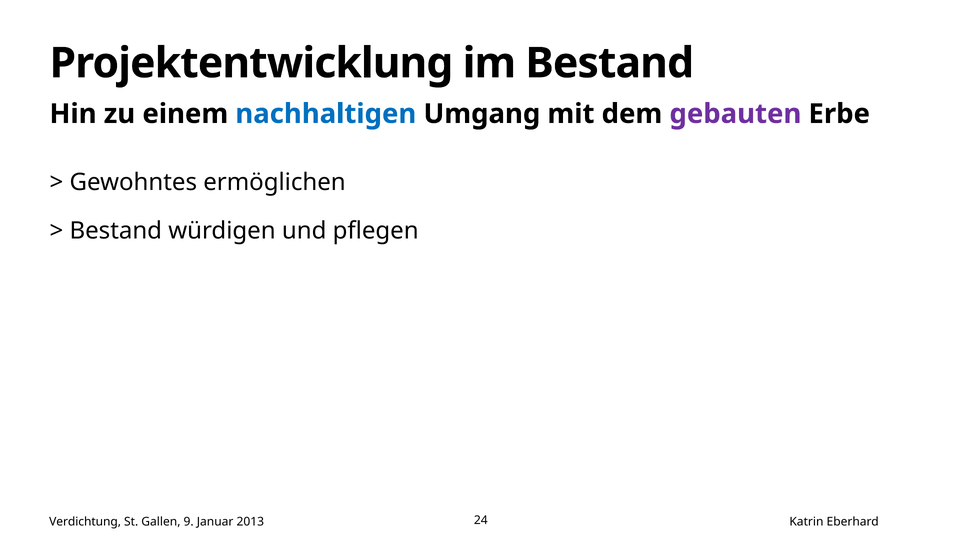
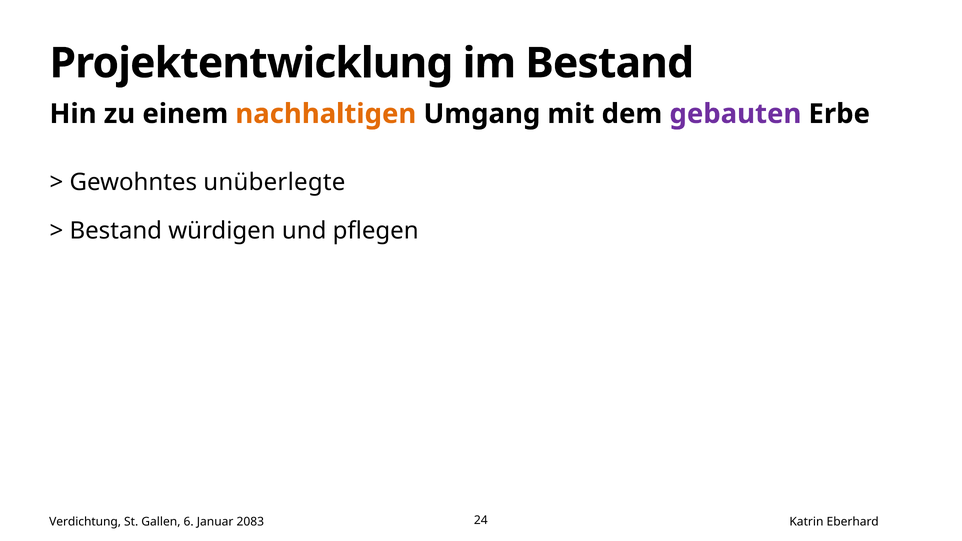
nachhaltigen colour: blue -> orange
ermöglichen: ermöglichen -> unüberlegte
9: 9 -> 6
2013: 2013 -> 2083
